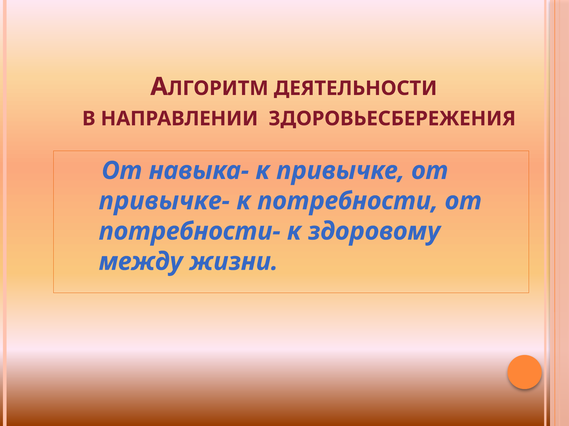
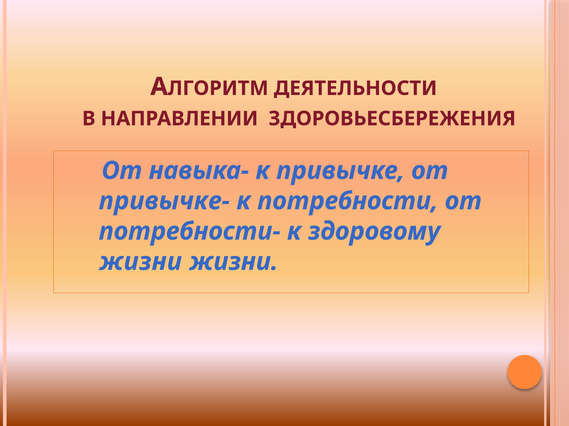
между at (141, 262): между -> жизни
